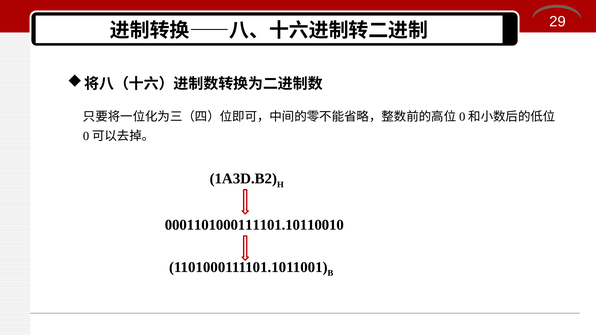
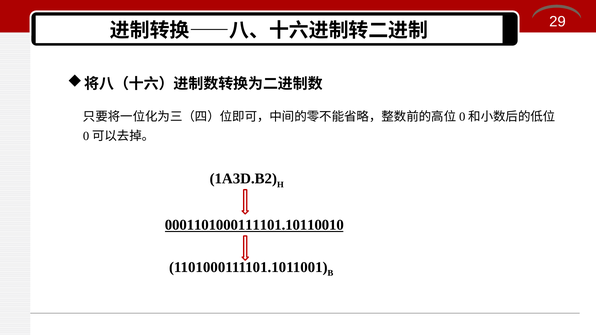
0001101000111101.10110010 underline: none -> present
